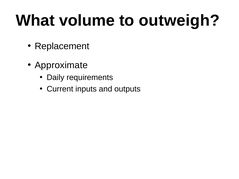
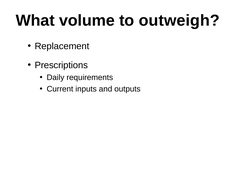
Approximate: Approximate -> Prescriptions
